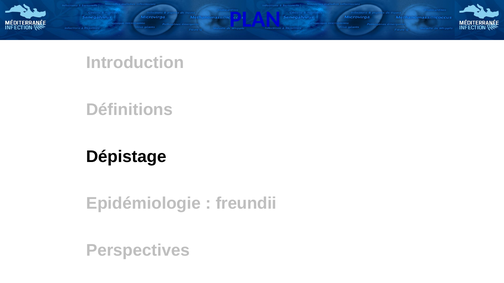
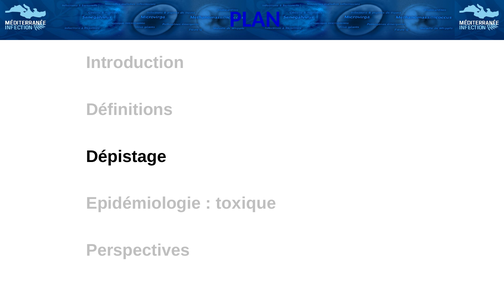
freundii: freundii -> toxique
